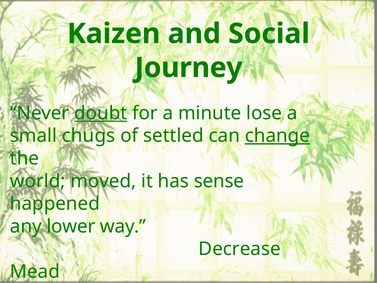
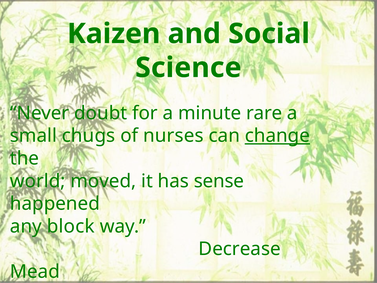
Journey: Journey -> Science
doubt underline: present -> none
lose: lose -> rare
settled: settled -> nurses
lower: lower -> block
